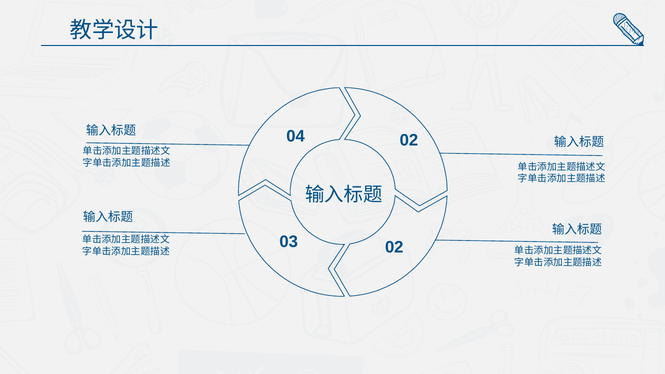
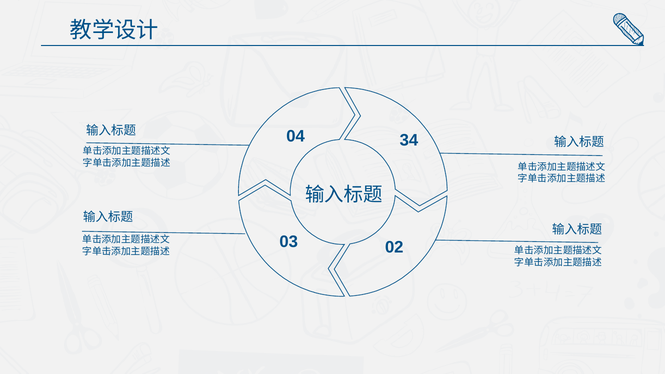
04 02: 02 -> 34
